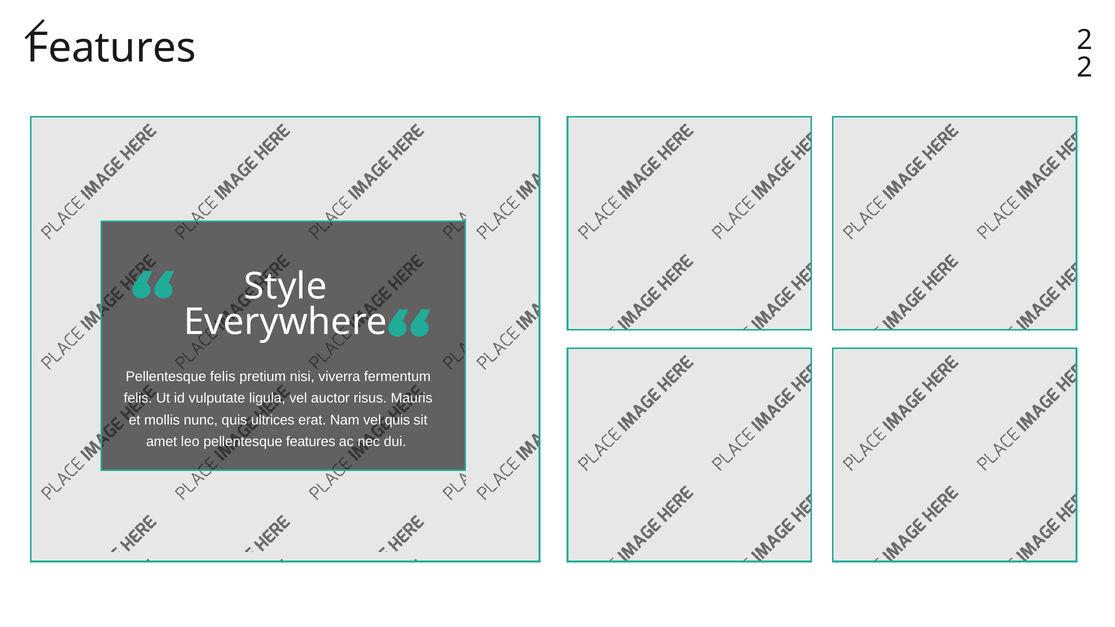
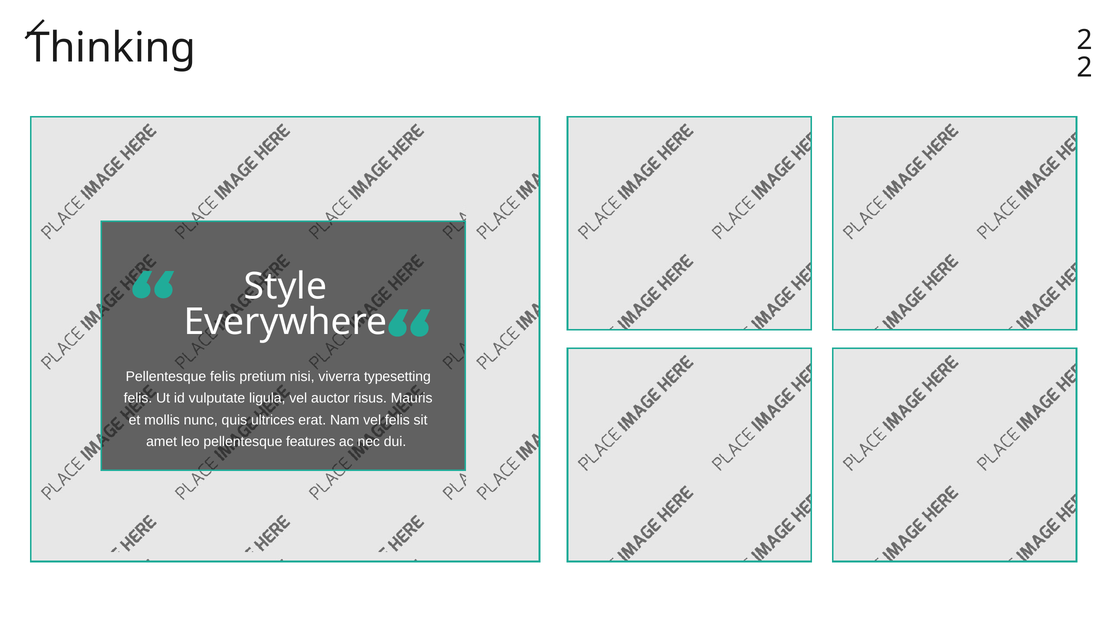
Features at (111, 48): Features -> Thinking
fermentum: fermentum -> typesetting
vel quis: quis -> felis
